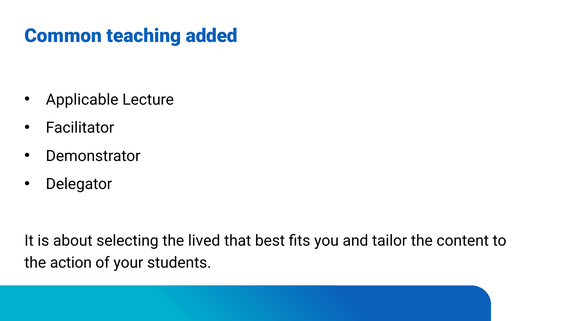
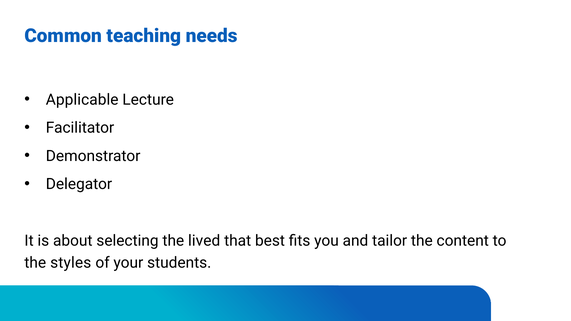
added: added -> needs
action: action -> styles
